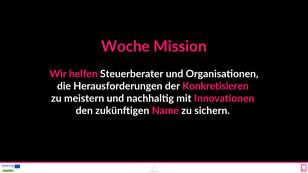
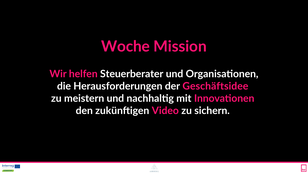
Konkretisieren: Konkretisieren -> Geschäftsidee
Name: Name -> Video
